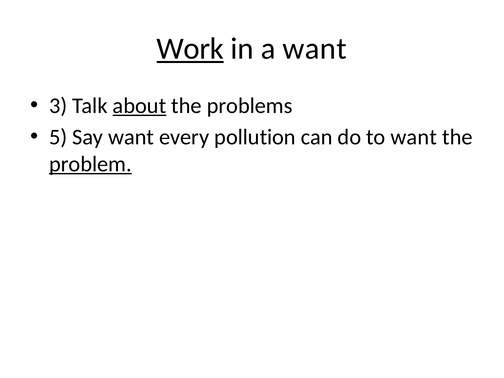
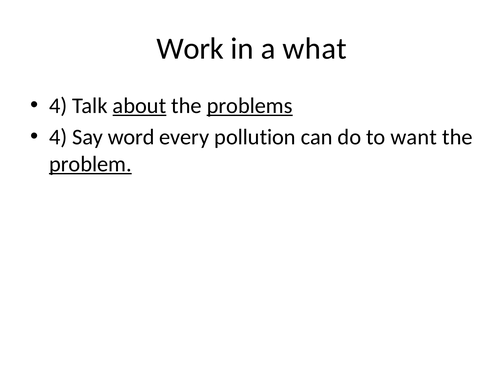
Work underline: present -> none
a want: want -> what
3 at (58, 106): 3 -> 4
problems underline: none -> present
5 at (58, 137): 5 -> 4
Say want: want -> word
